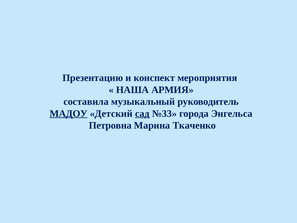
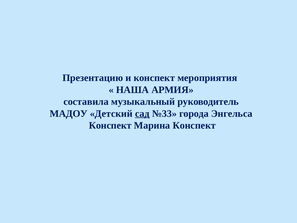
МАДОУ underline: present -> none
Петровна at (110, 125): Петровна -> Конспект
Марина Ткаченко: Ткаченко -> Конспект
